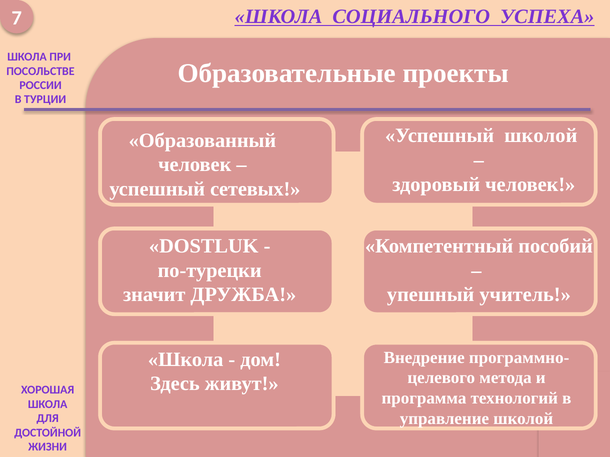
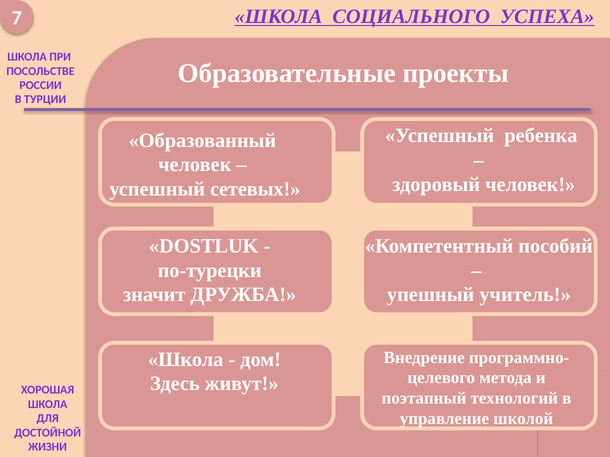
Успешный школой: школой -> ребенка
программа: программа -> поэтапный
